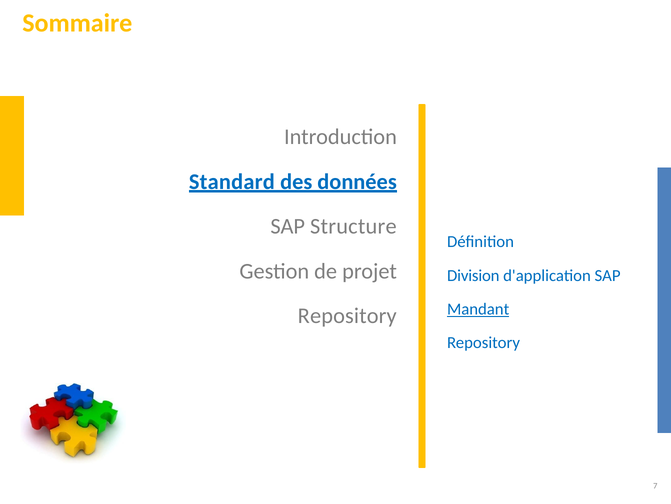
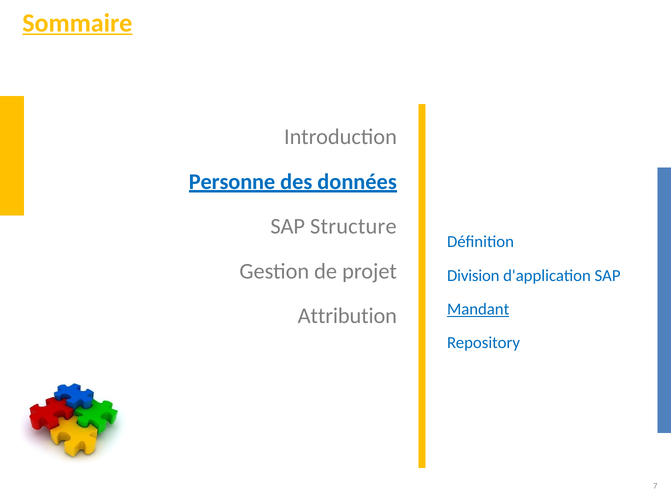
Sommaire underline: none -> present
Standard: Standard -> Personne
Repository at (347, 316): Repository -> Attribution
